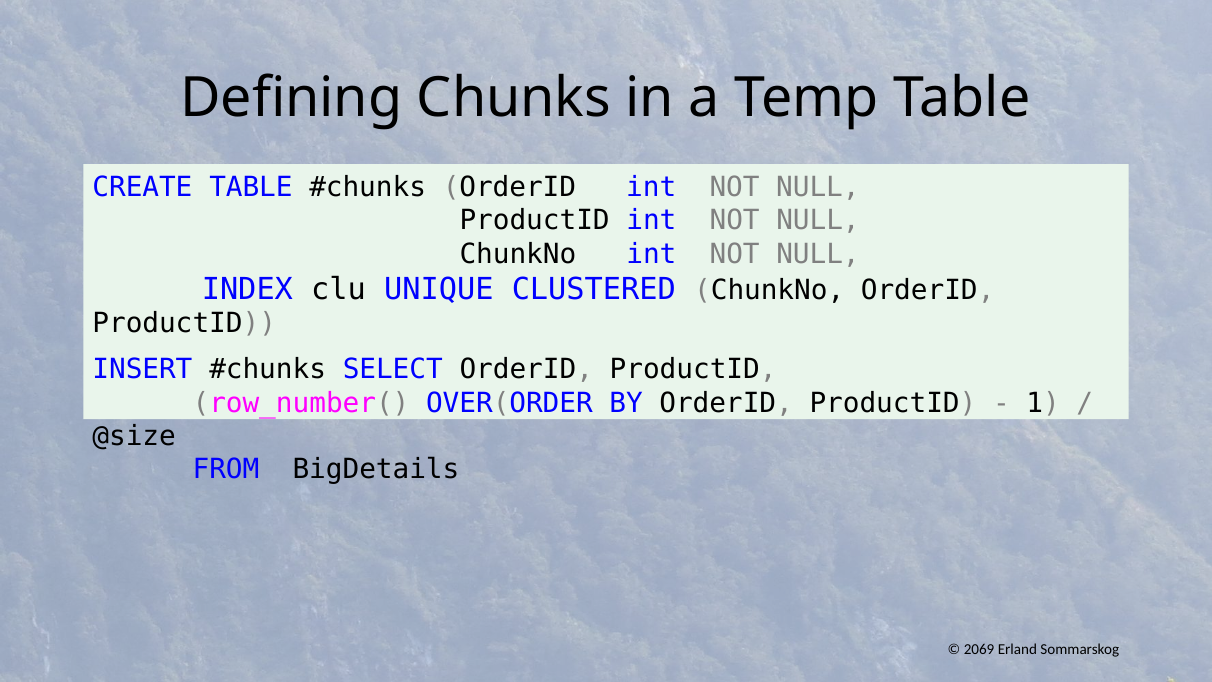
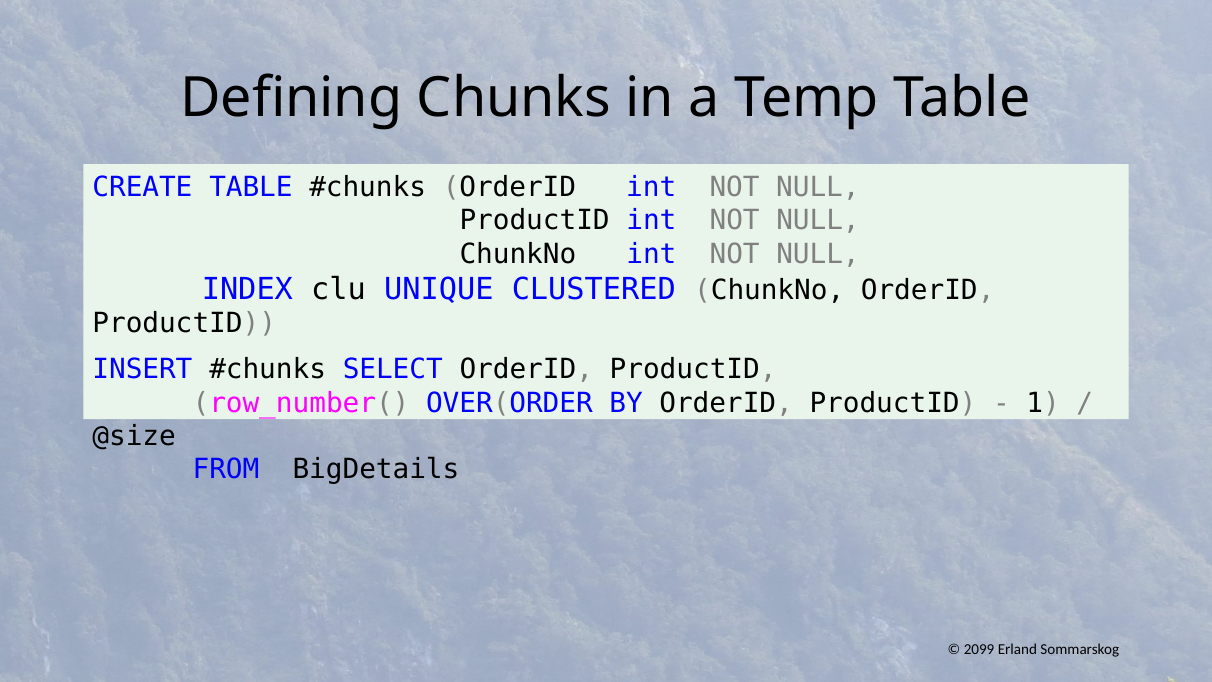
2069: 2069 -> 2099
